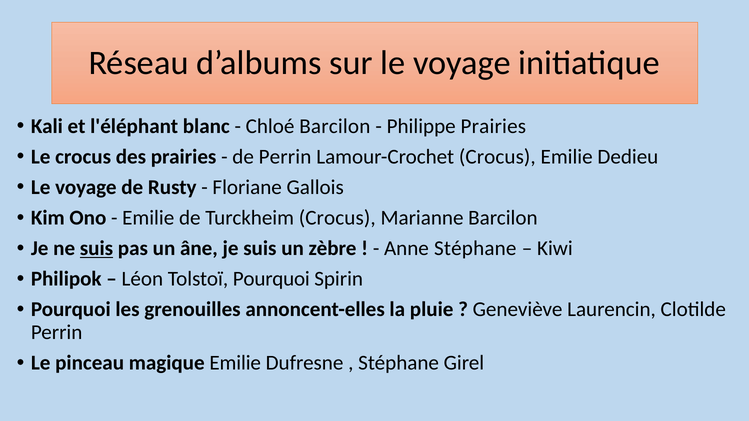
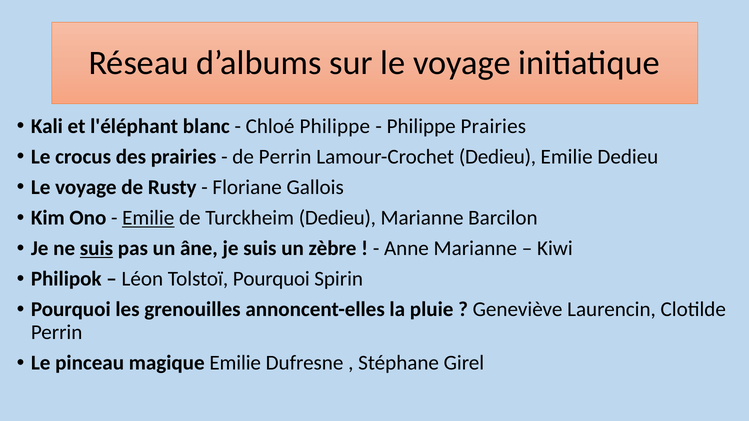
Chloé Barcilon: Barcilon -> Philippe
Lamour-Crochet Crocus: Crocus -> Dedieu
Emilie at (148, 218) underline: none -> present
Turckheim Crocus: Crocus -> Dedieu
Anne Stéphane: Stéphane -> Marianne
